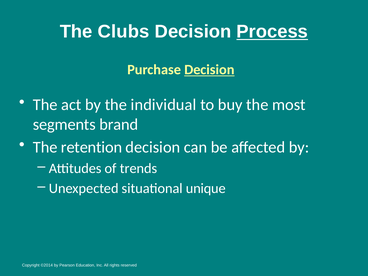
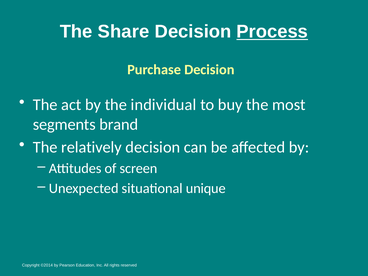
Clubs: Clubs -> Share
Decision at (209, 70) underline: present -> none
retention: retention -> relatively
trends: trends -> screen
